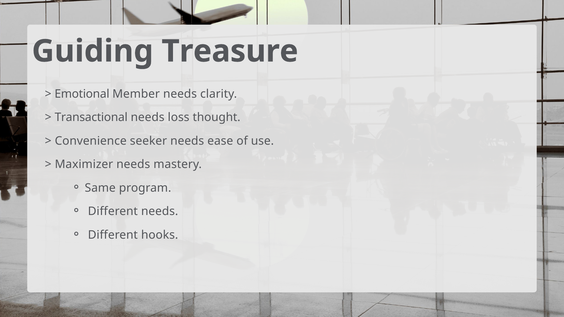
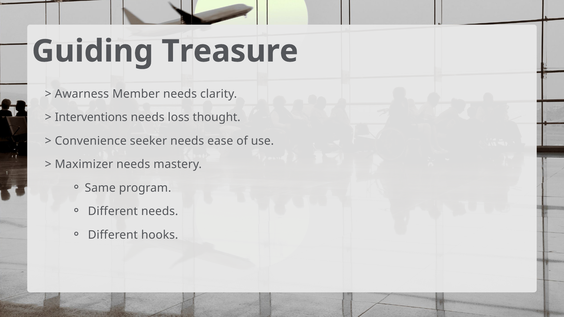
Emotional: Emotional -> Awarness
Transactional: Transactional -> Interventions
